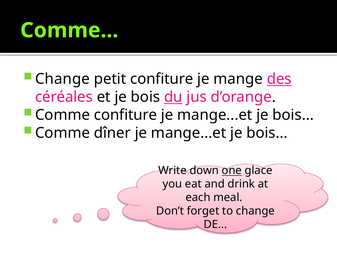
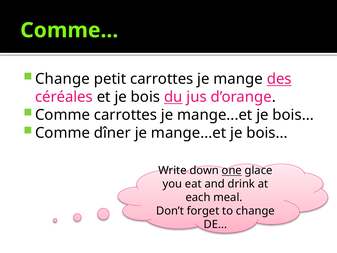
petit confiture: confiture -> carrottes
Comme confiture: confiture -> carrottes
